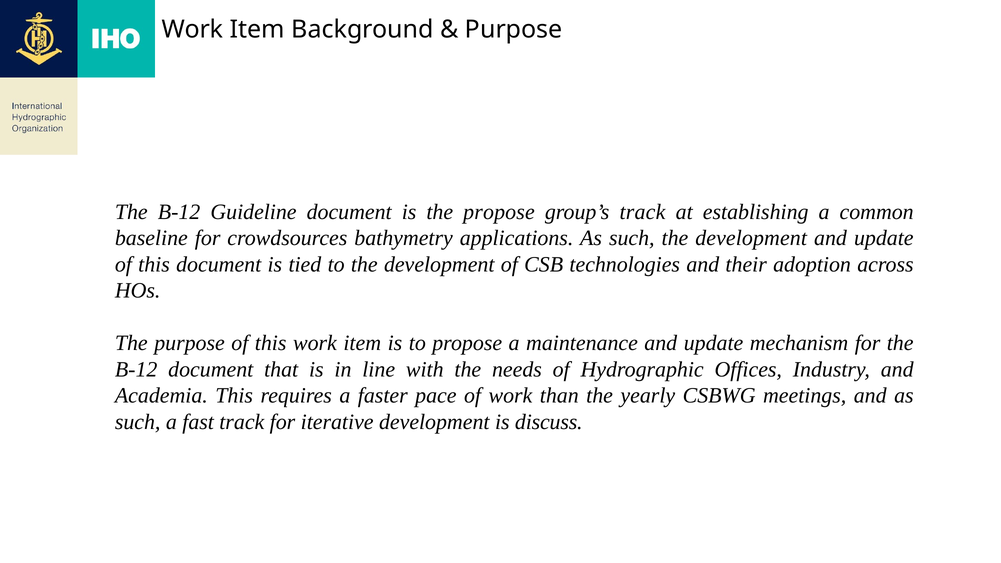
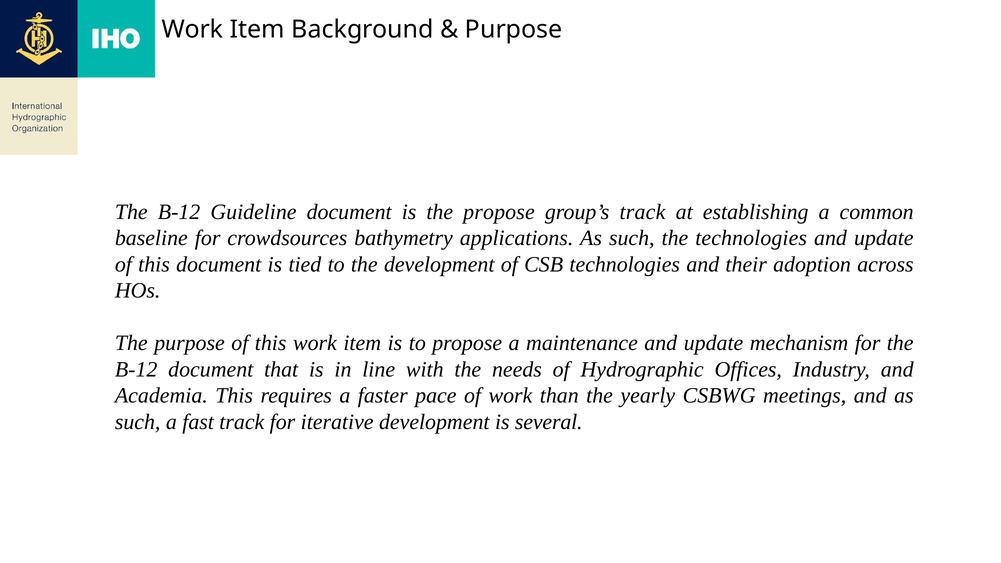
such the development: development -> technologies
discuss: discuss -> several
